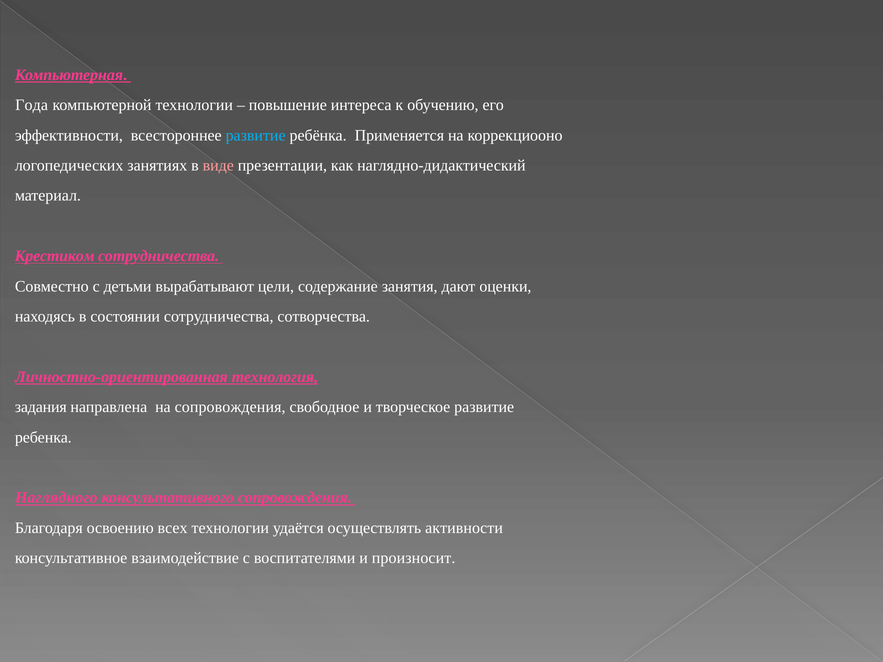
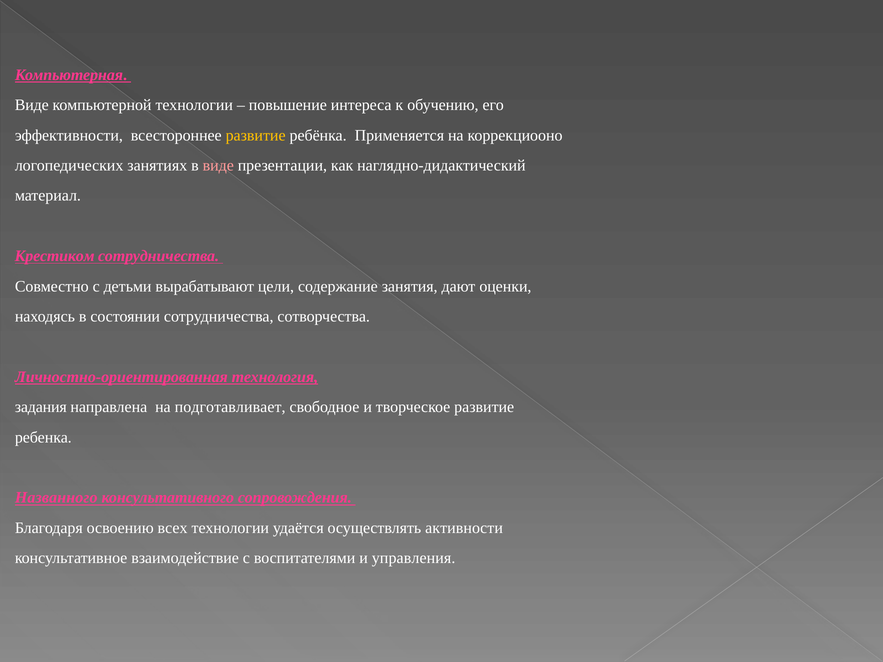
Года at (32, 105): Года -> Виде
развитие at (256, 135) colour: light blue -> yellow
на сопровождения: сопровождения -> подготавливает
Наглядного: Наглядного -> Названного
произносит: произносит -> управления
